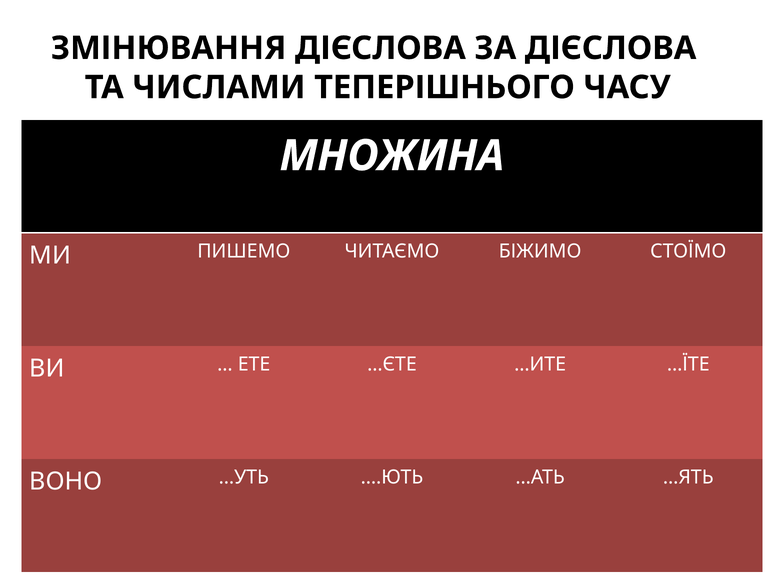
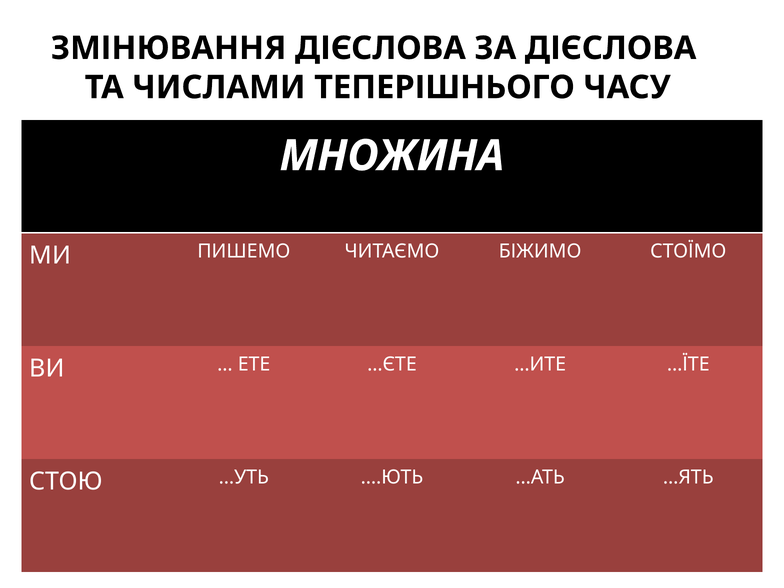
ВОНО: ВОНО -> СТОЮ
